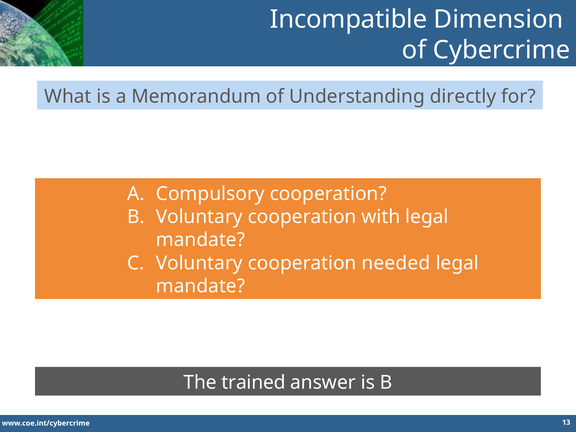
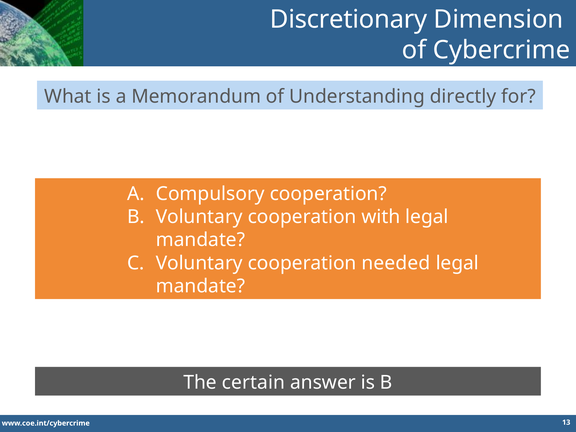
Incompatible: Incompatible -> Discretionary
trained: trained -> certain
